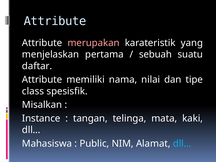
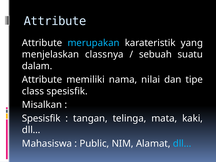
merupakan colour: pink -> light blue
pertama: pertama -> classnya
daftar: daftar -> dalam
Instance at (41, 118): Instance -> Spesisfik
